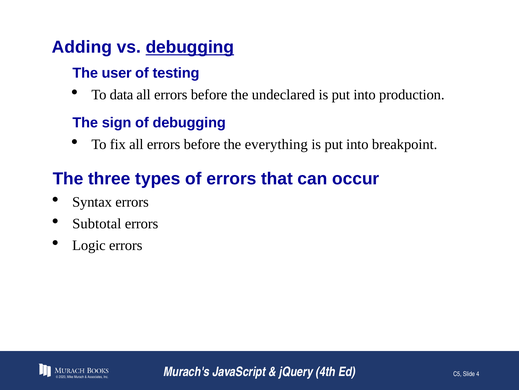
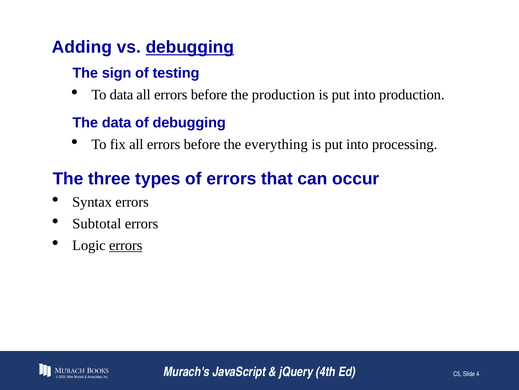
user: user -> sign
the undeclared: undeclared -> production
The sign: sign -> data
breakpoint: breakpoint -> processing
errors at (126, 245) underline: none -> present
